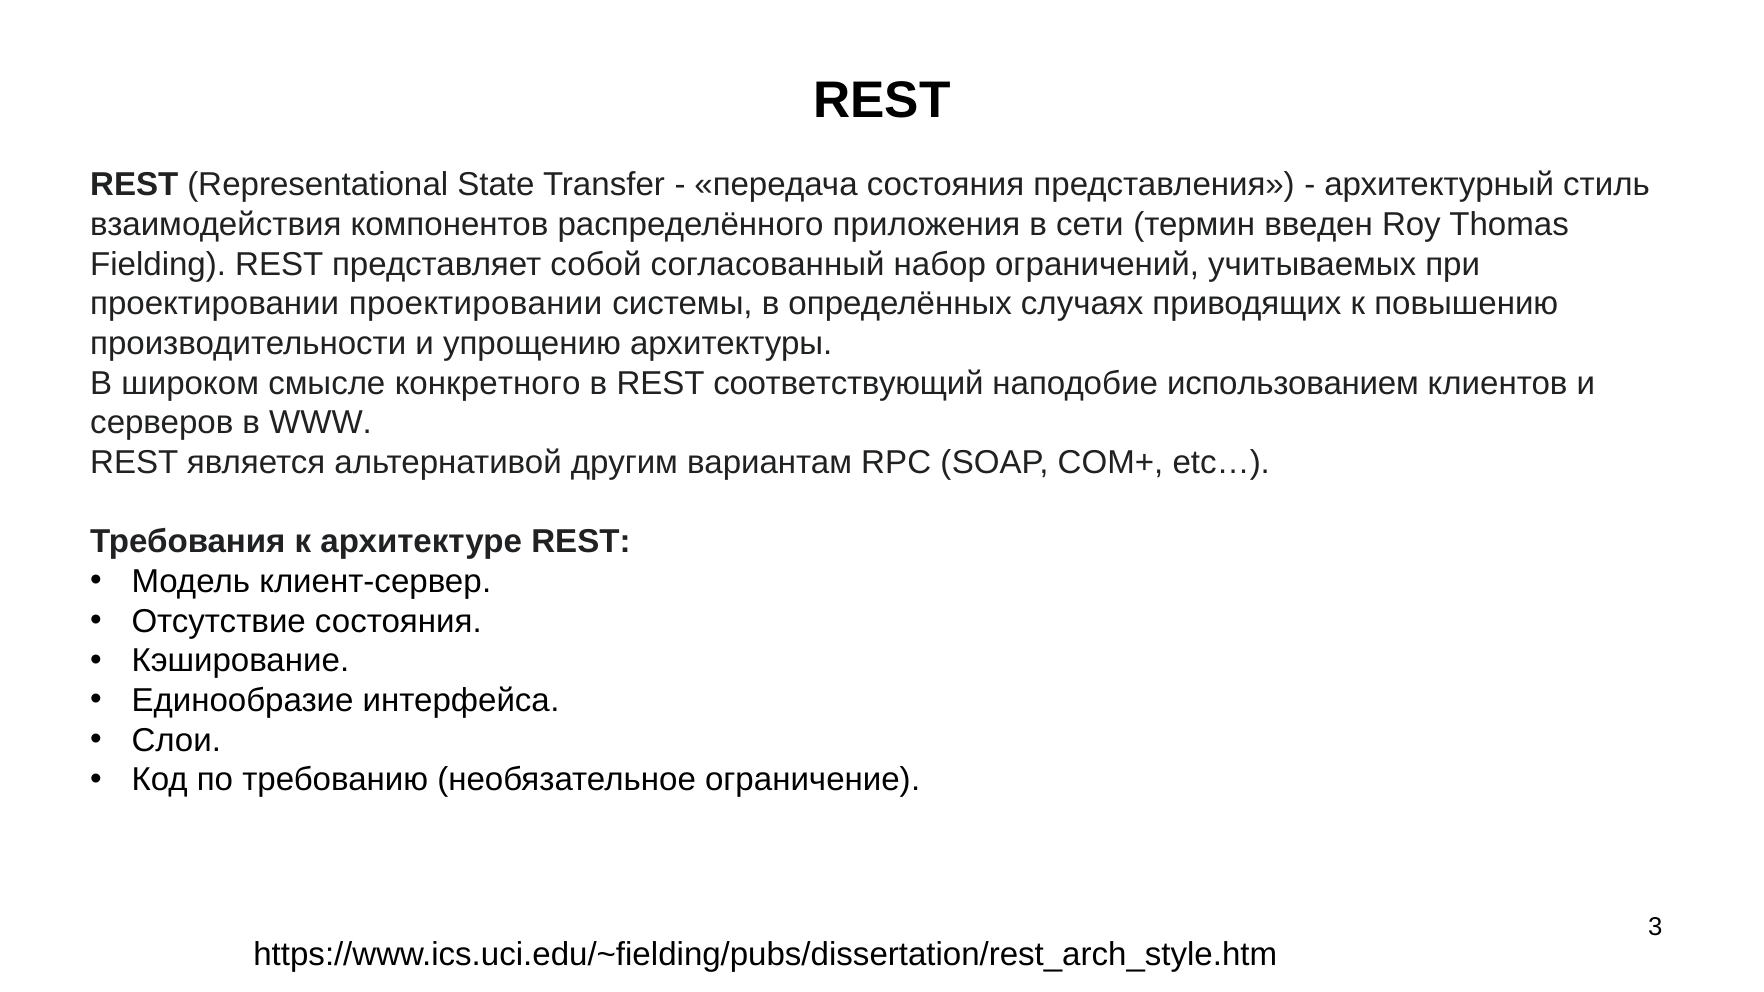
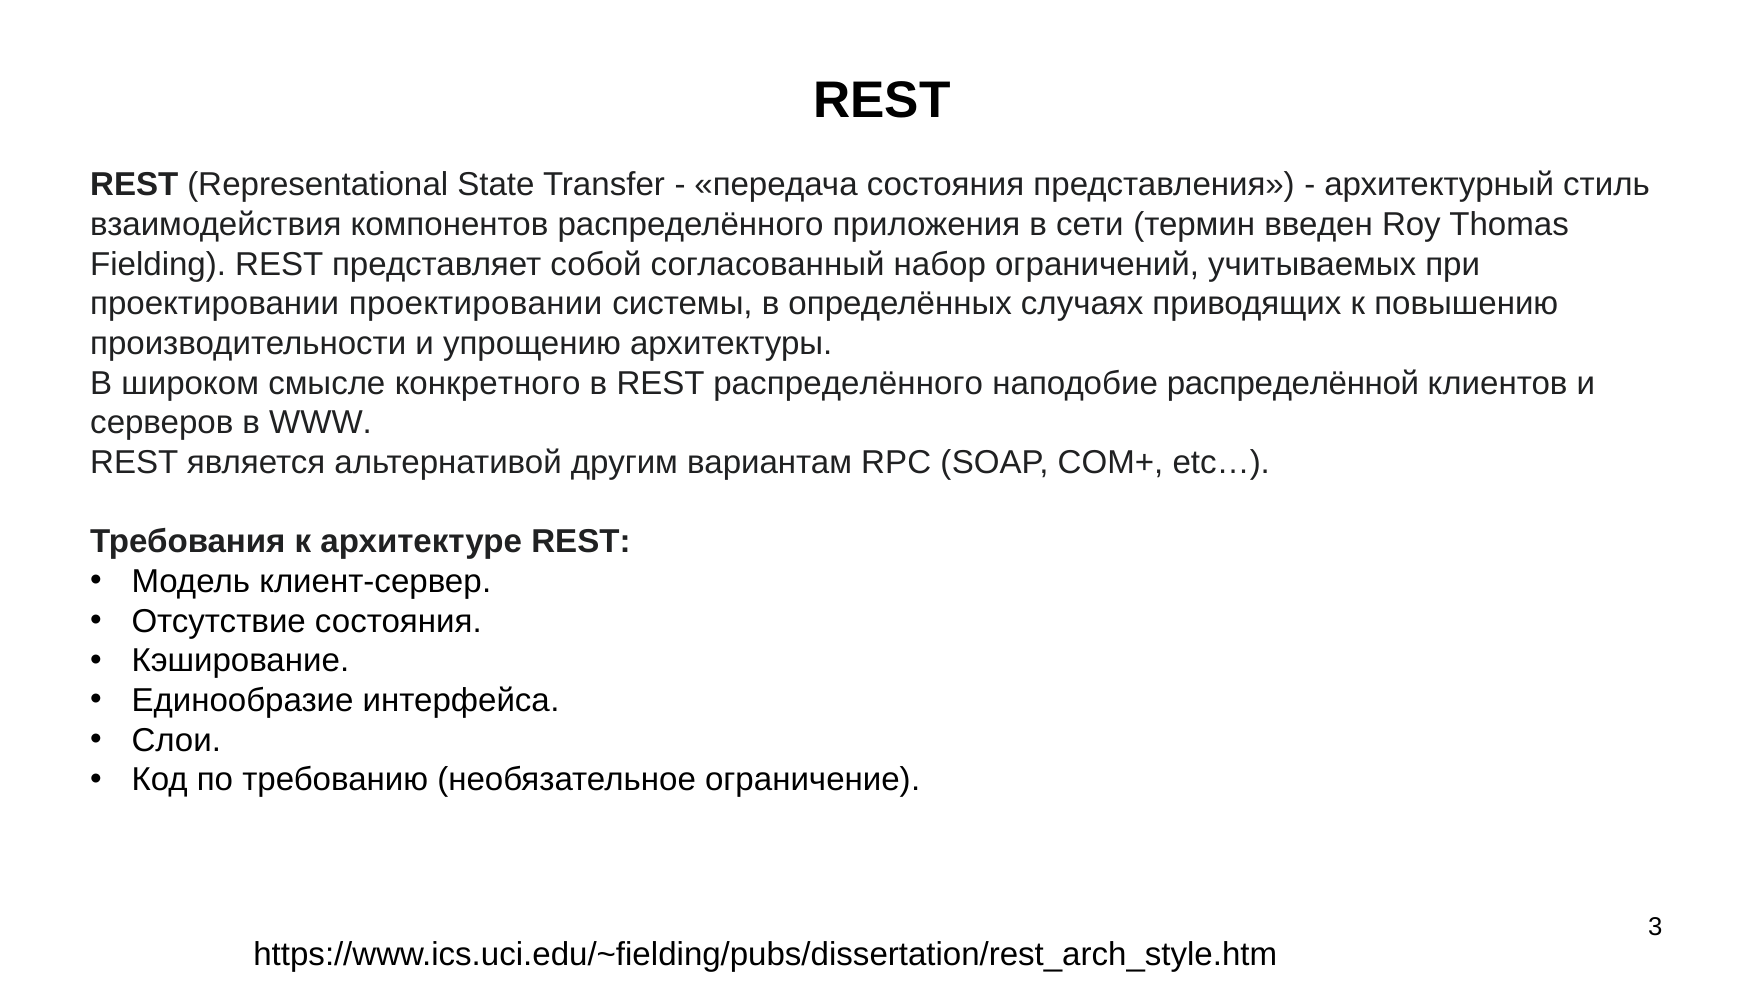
REST соответствующий: соответствующий -> распределённого
использованием: использованием -> распределённой
